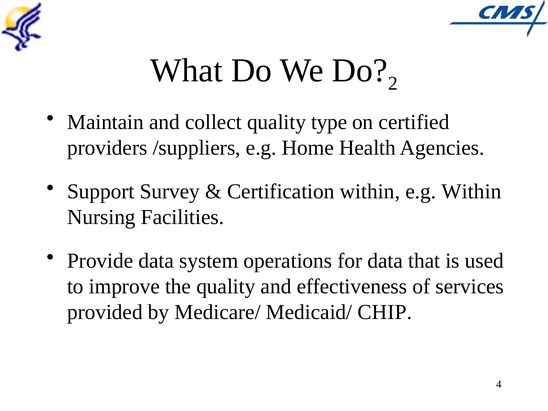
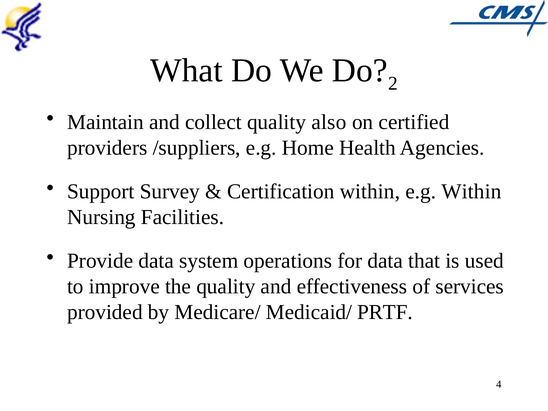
type: type -> also
CHIP: CHIP -> PRTF
